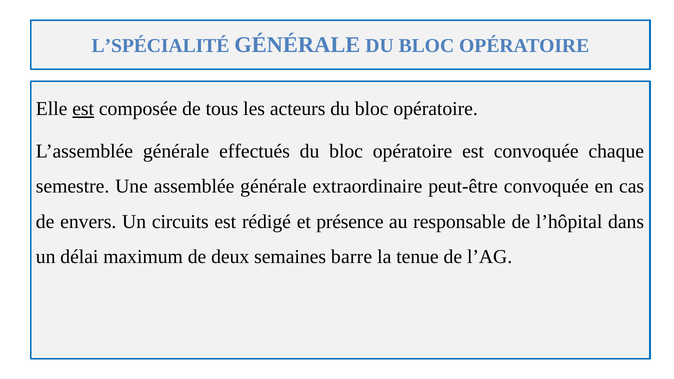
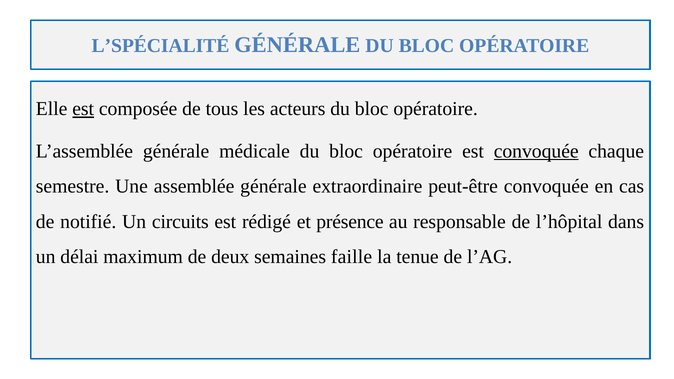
effectués: effectués -> médicale
convoquée at (536, 151) underline: none -> present
envers: envers -> notifié
barre: barre -> faille
